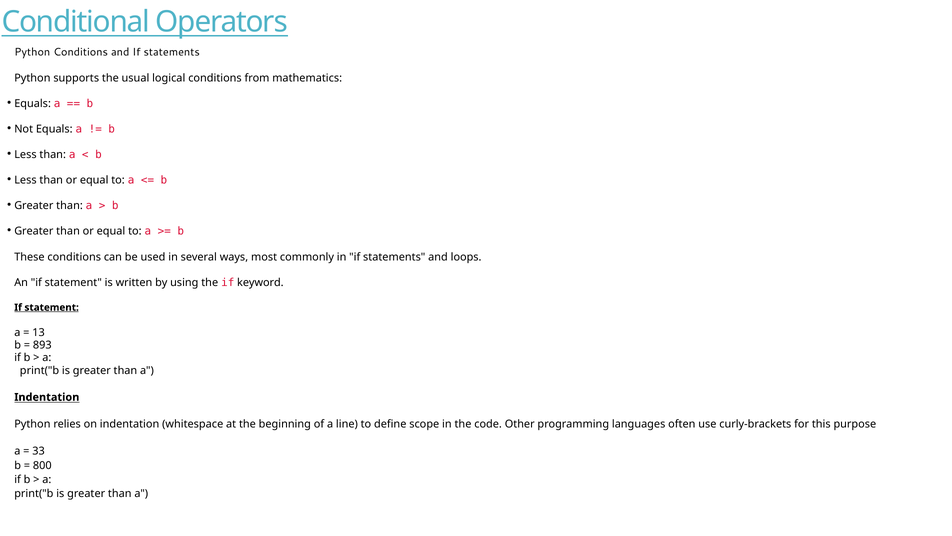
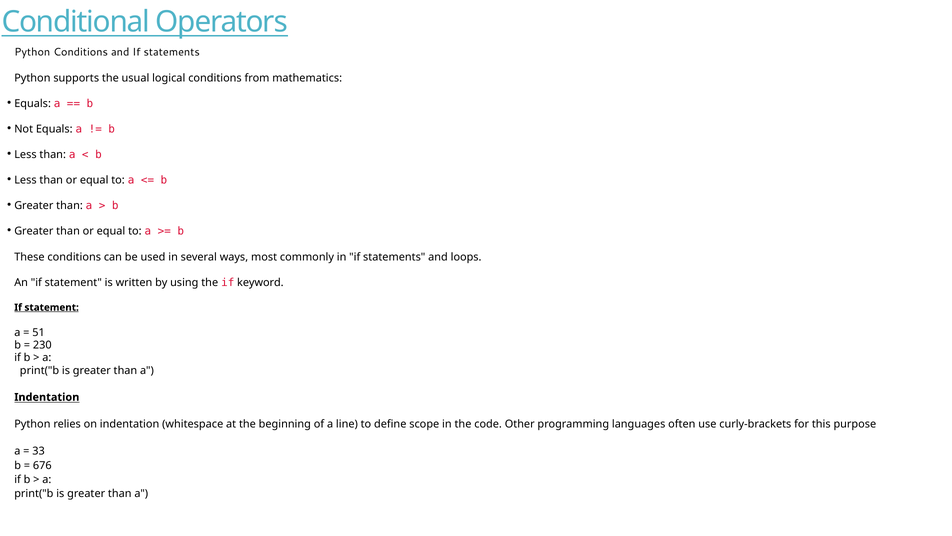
13: 13 -> 51
893: 893 -> 230
800: 800 -> 676
